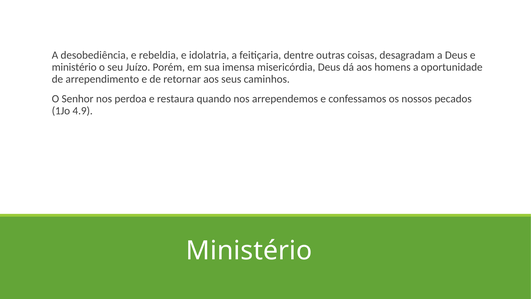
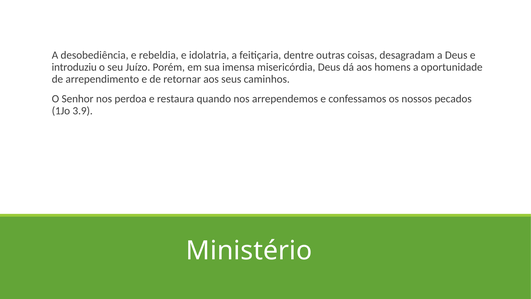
ministério at (74, 67): ministério -> introduziu
4.9: 4.9 -> 3.9
